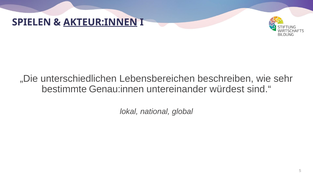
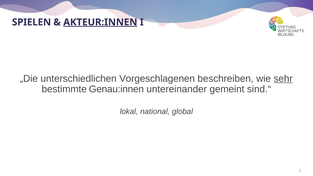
Lebensbereichen: Lebensbereichen -> Vorgeschlagenen
sehr underline: none -> present
würdest: würdest -> gemeint
